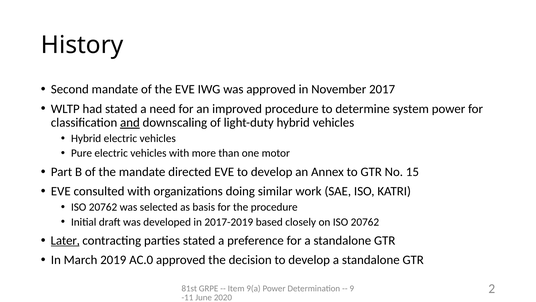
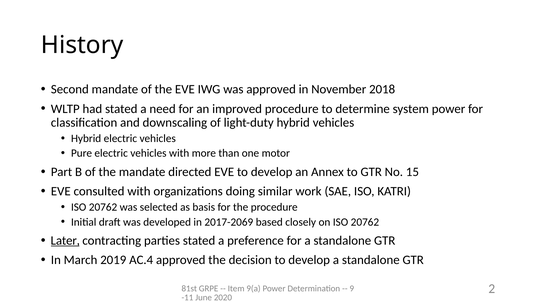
2017: 2017 -> 2018
and underline: present -> none
2017-2019: 2017-2019 -> 2017-2069
AC.0: AC.0 -> AC.4
